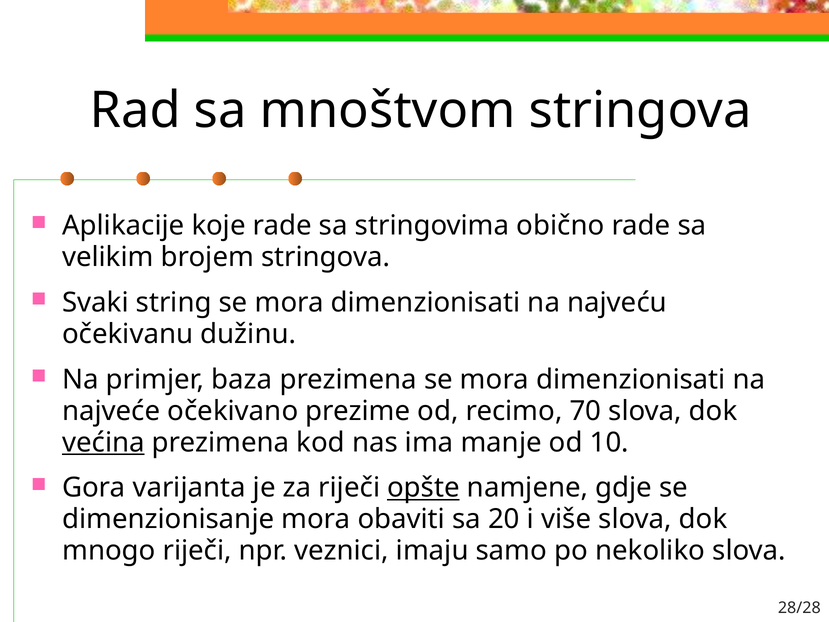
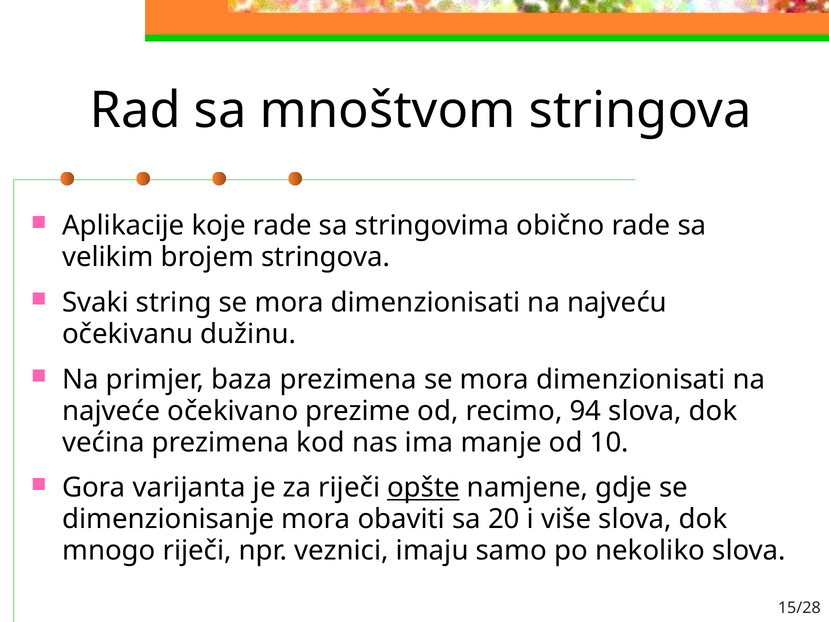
70: 70 -> 94
većina underline: present -> none
28/28: 28/28 -> 15/28
